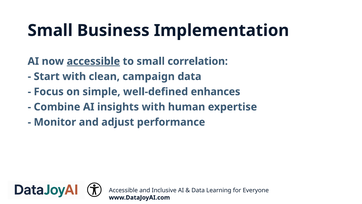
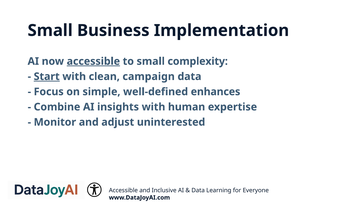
correlation: correlation -> complexity
Start underline: none -> present
performance: performance -> uninterested
